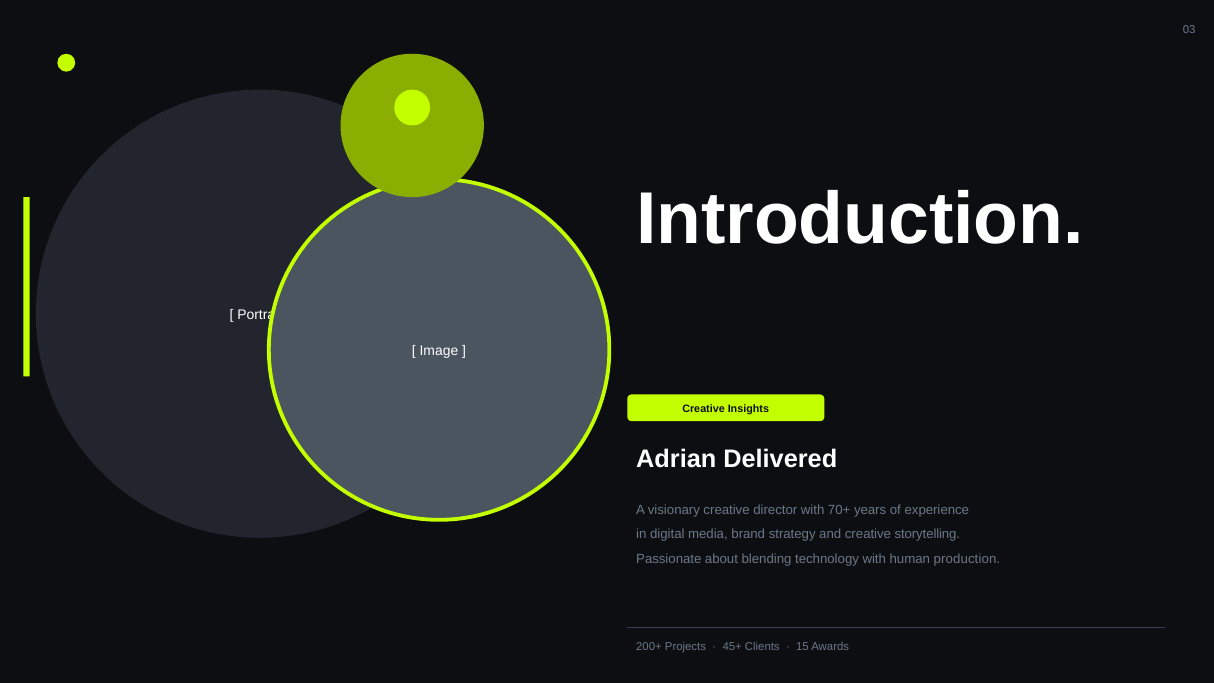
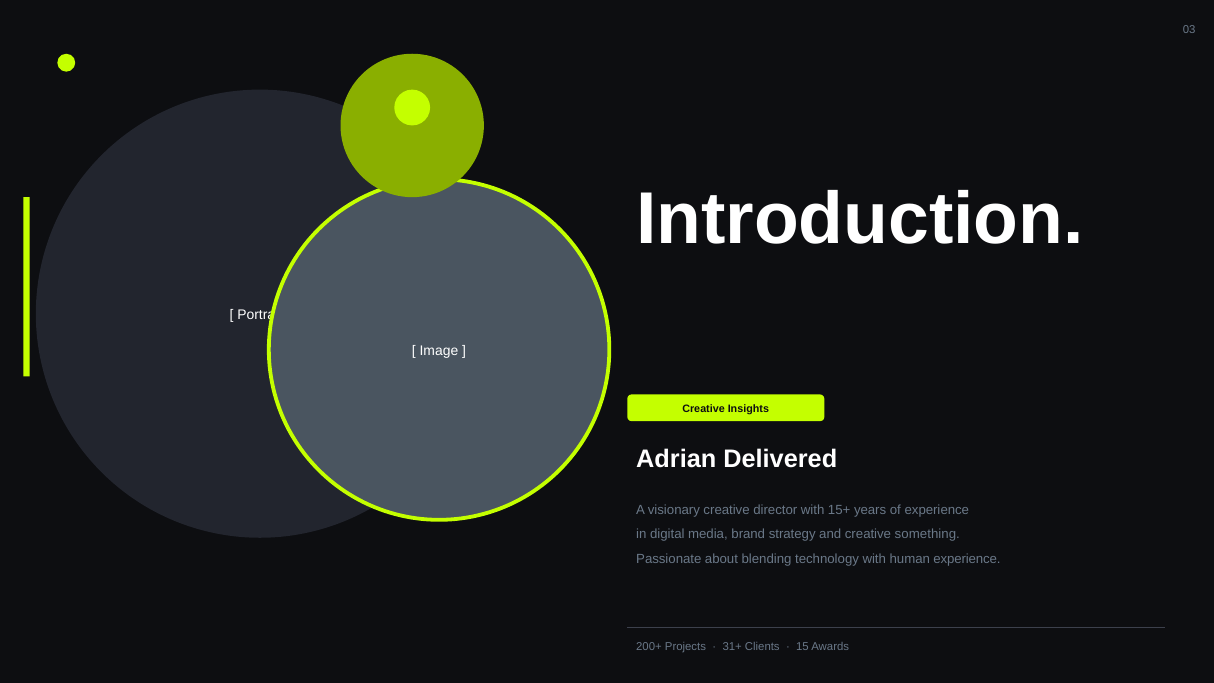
70+: 70+ -> 15+
storytelling: storytelling -> something
human production: production -> experience
45+: 45+ -> 31+
